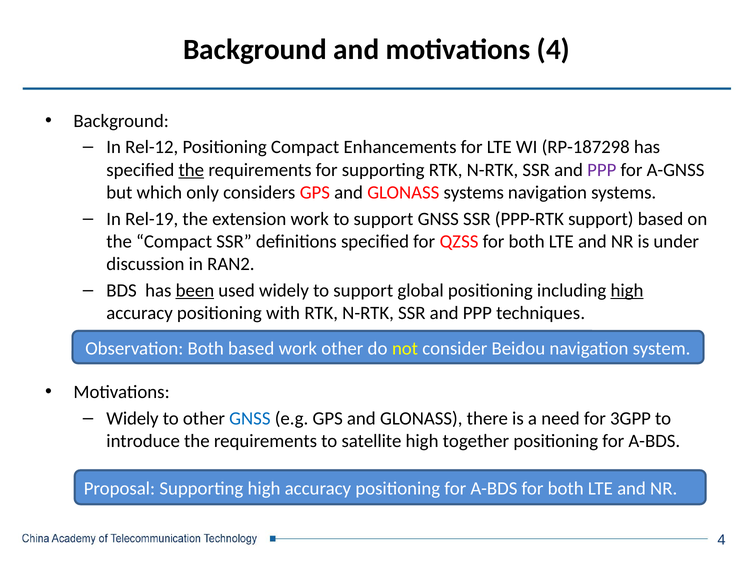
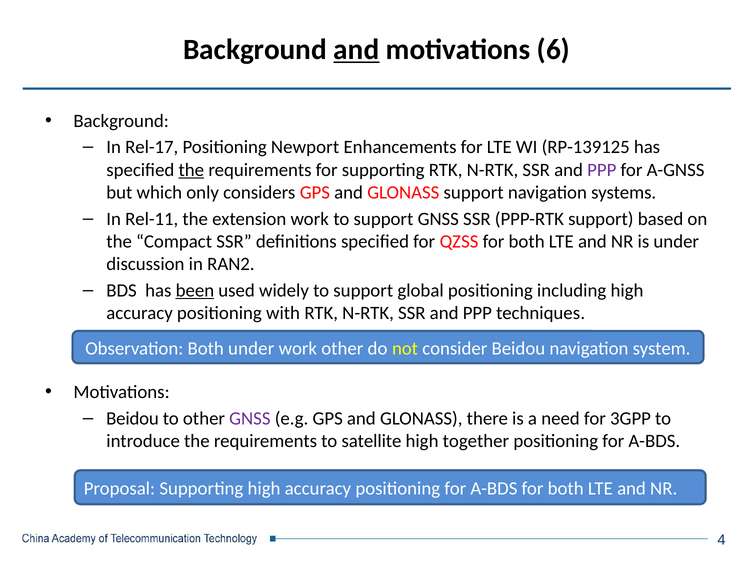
and at (356, 50) underline: none -> present
motivations 4: 4 -> 6
Rel-12: Rel-12 -> Rel-17
Positioning Compact: Compact -> Newport
RP-187298: RP-187298 -> RP-139125
GLONASS systems: systems -> support
Rel-19: Rel-19 -> Rel-11
high at (627, 290) underline: present -> none
Both based: based -> under
Widely at (132, 418): Widely -> Beidou
GNSS at (250, 418) colour: blue -> purple
